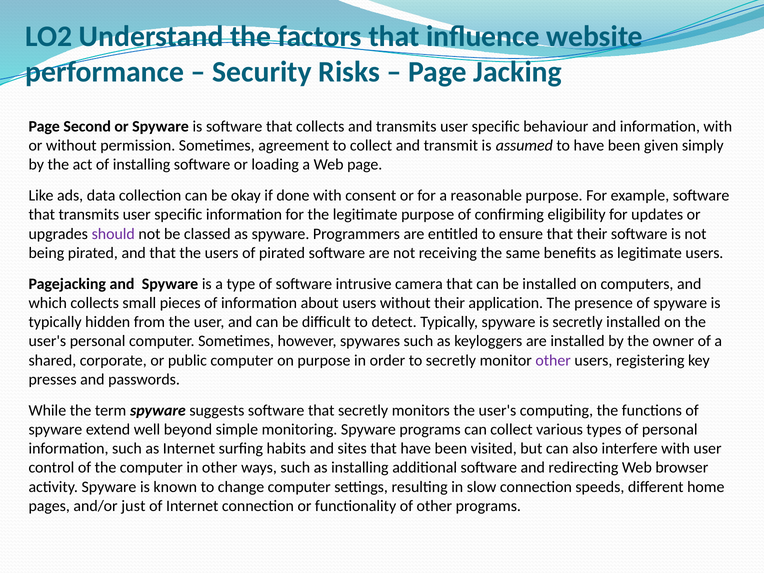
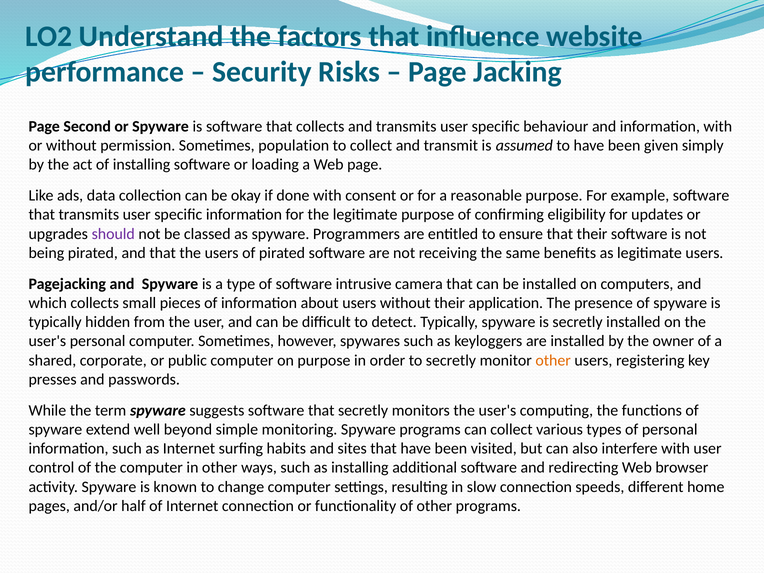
agreement: agreement -> population
other at (553, 360) colour: purple -> orange
just: just -> half
